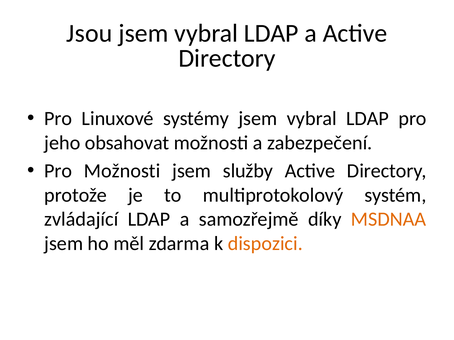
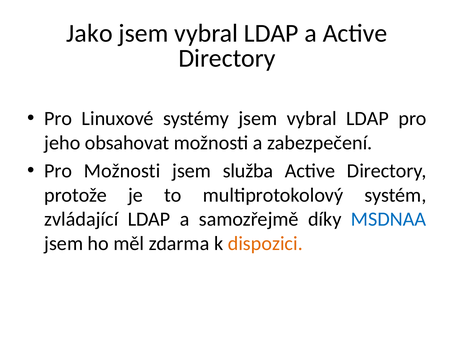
Jsou: Jsou -> Jako
služby: služby -> služba
MSDNAA colour: orange -> blue
